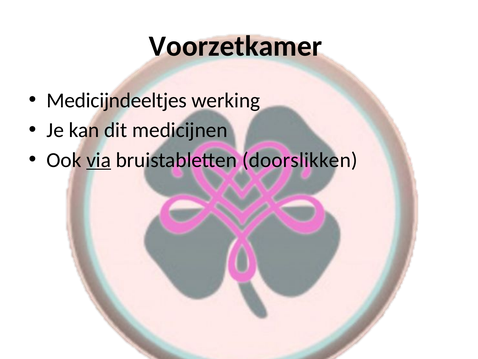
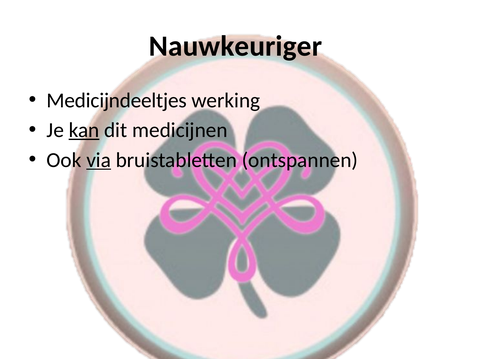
Voorzetkamer: Voorzetkamer -> Nauwkeuriger
kan underline: none -> present
doorslikken: doorslikken -> ontspannen
